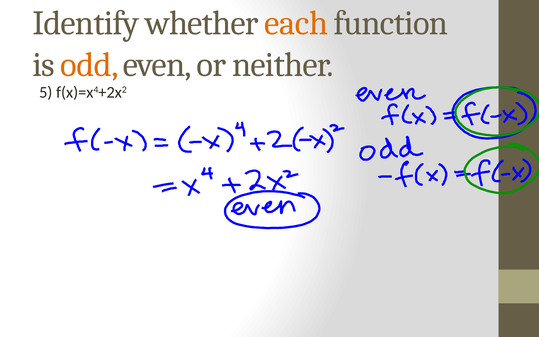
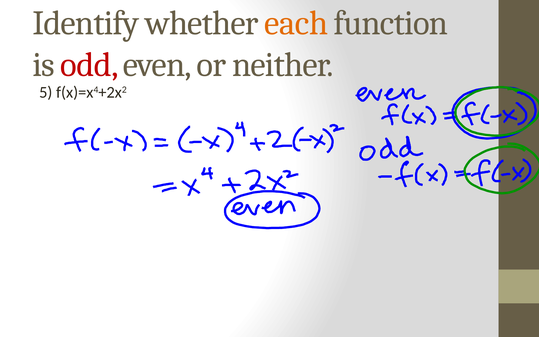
odd colour: orange -> red
